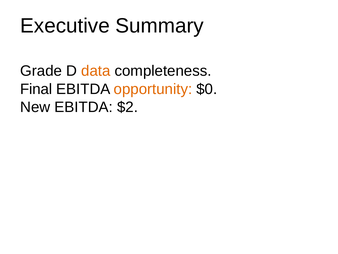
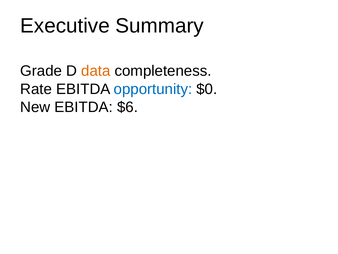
Final: Final -> Rate
opportunity colour: orange -> blue
$2: $2 -> $6
